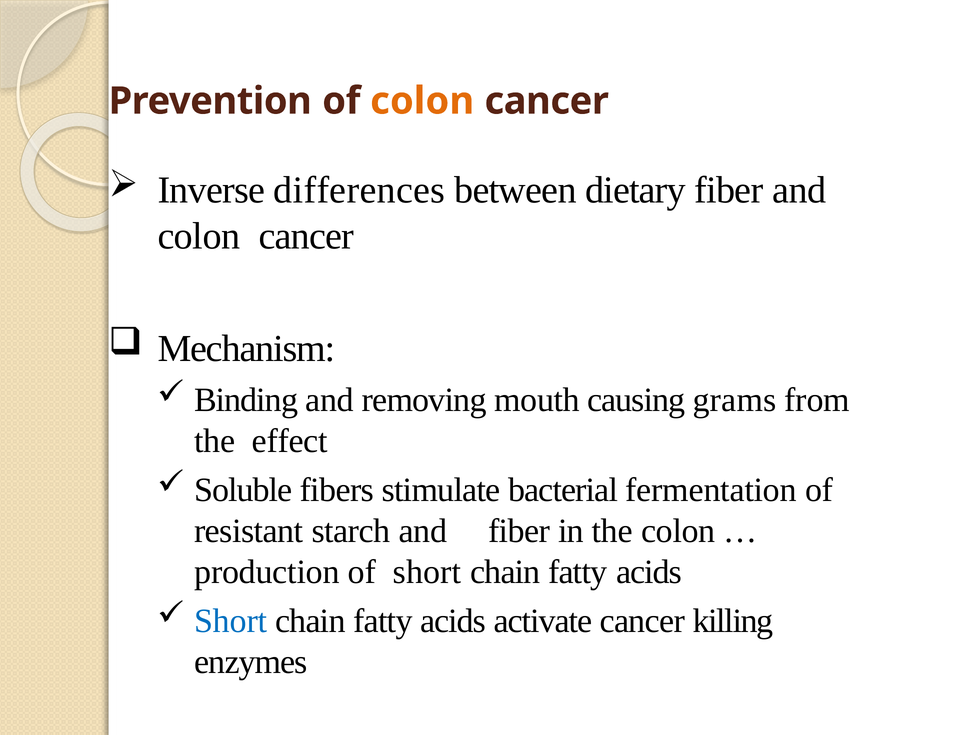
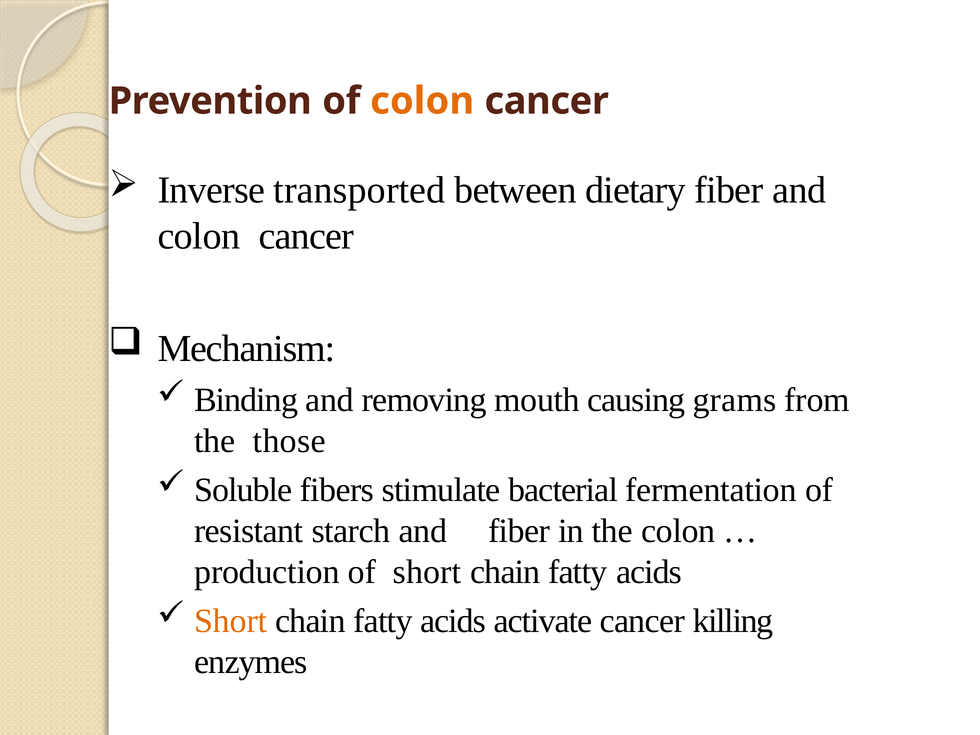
differences: differences -> transported
effect: effect -> those
Short at (231, 621) colour: blue -> orange
